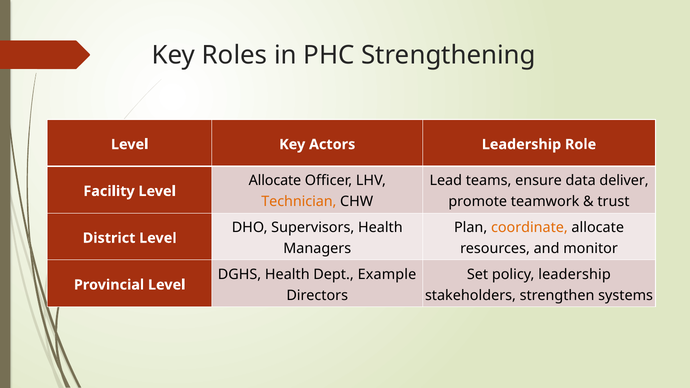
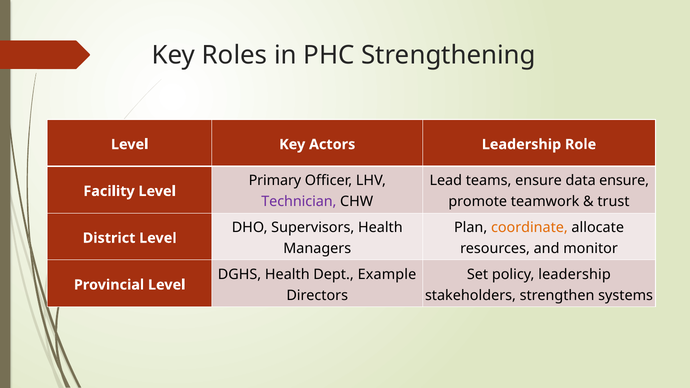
Allocate at (275, 181): Allocate -> Primary
data deliver: deliver -> ensure
Technician colour: orange -> purple
